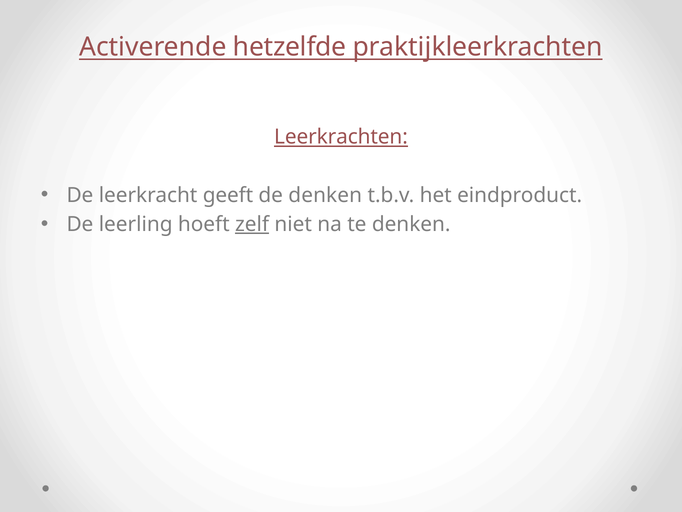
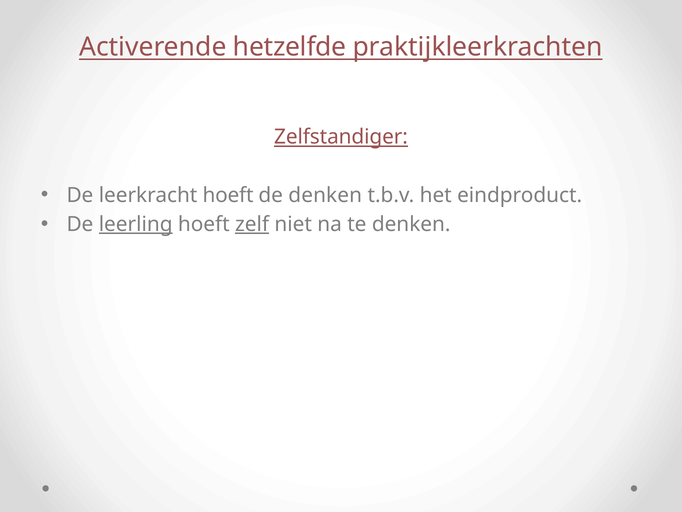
Leerkrachten: Leerkrachten -> Zelfstandiger
leerkracht geeft: geeft -> hoeft
leerling underline: none -> present
